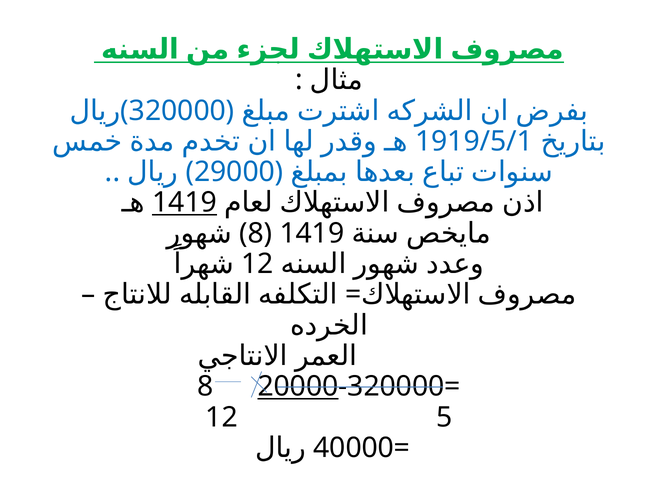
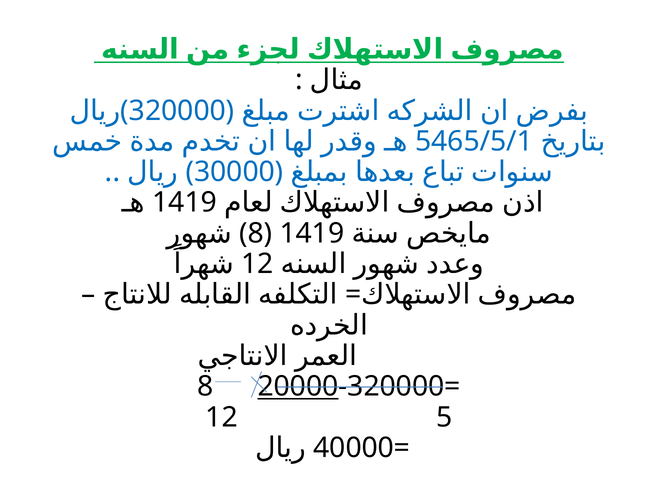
1919/5/1: 1919/5/1 -> 5465/5/1
29000: 29000 -> 30000
1419 at (185, 202) underline: present -> none
